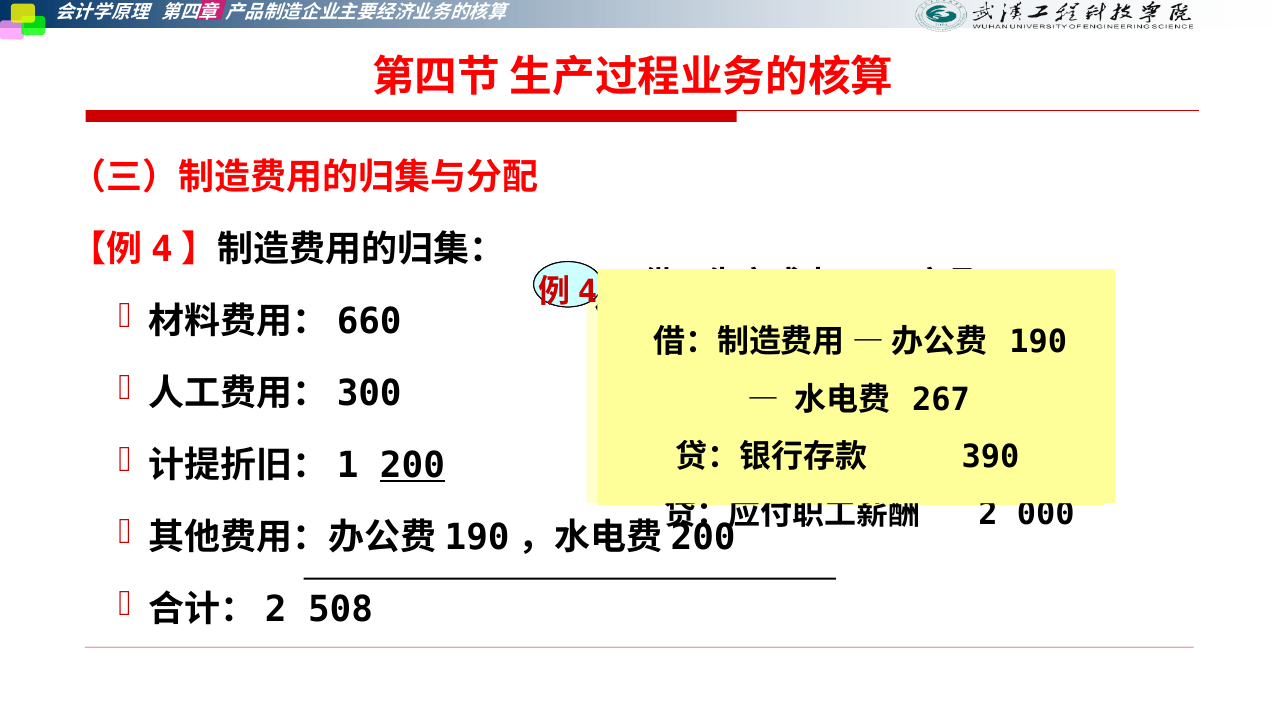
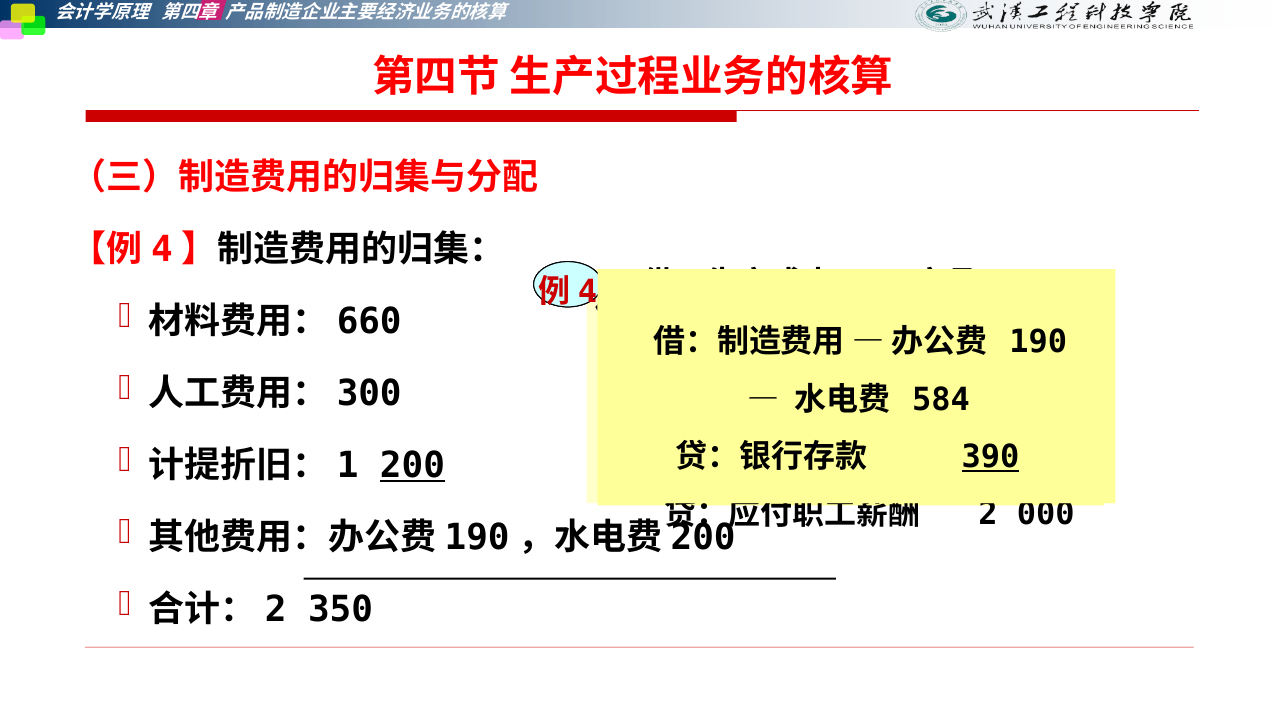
267: 267 -> 584
390 underline: none -> present
508: 508 -> 350
